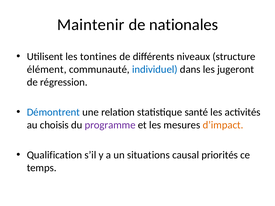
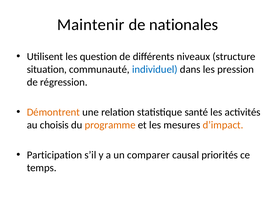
tontines: tontines -> question
élément: élément -> situation
jugeront: jugeront -> pression
Démontrent colour: blue -> orange
programme colour: purple -> orange
Qualification: Qualification -> Participation
situations: situations -> comparer
